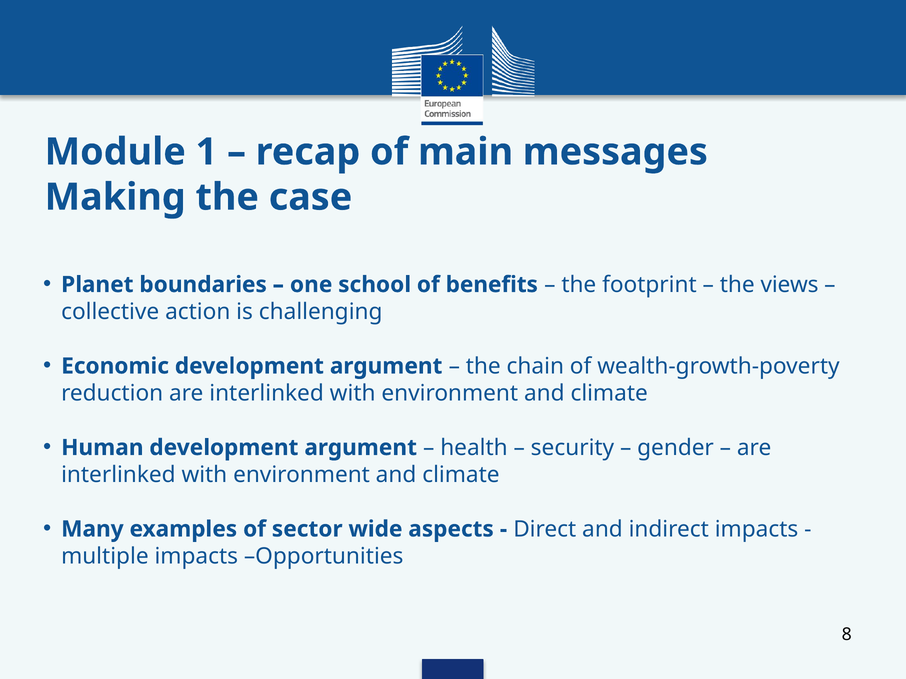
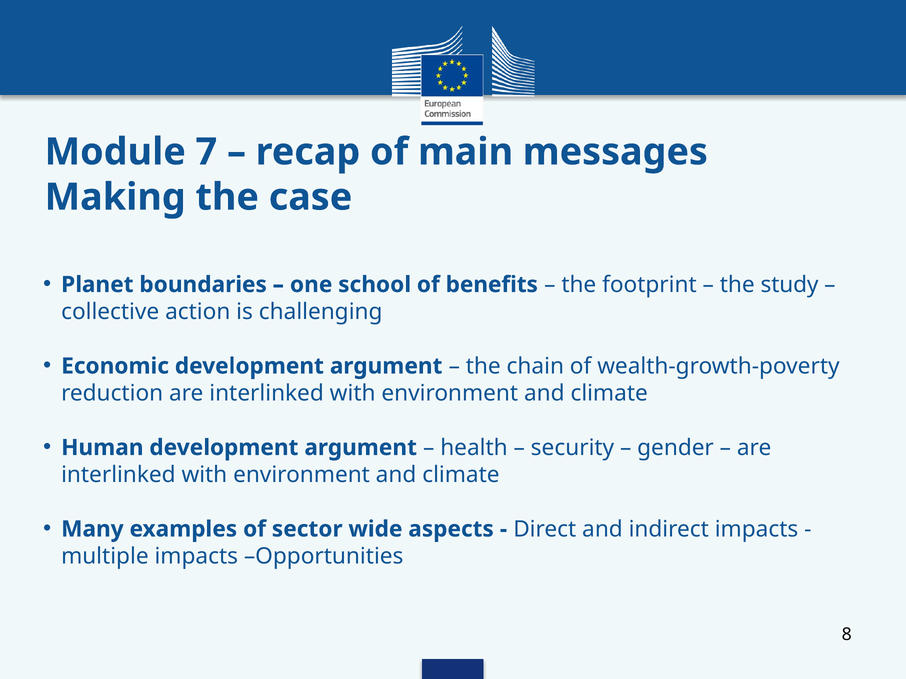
1: 1 -> 7
views: views -> study
